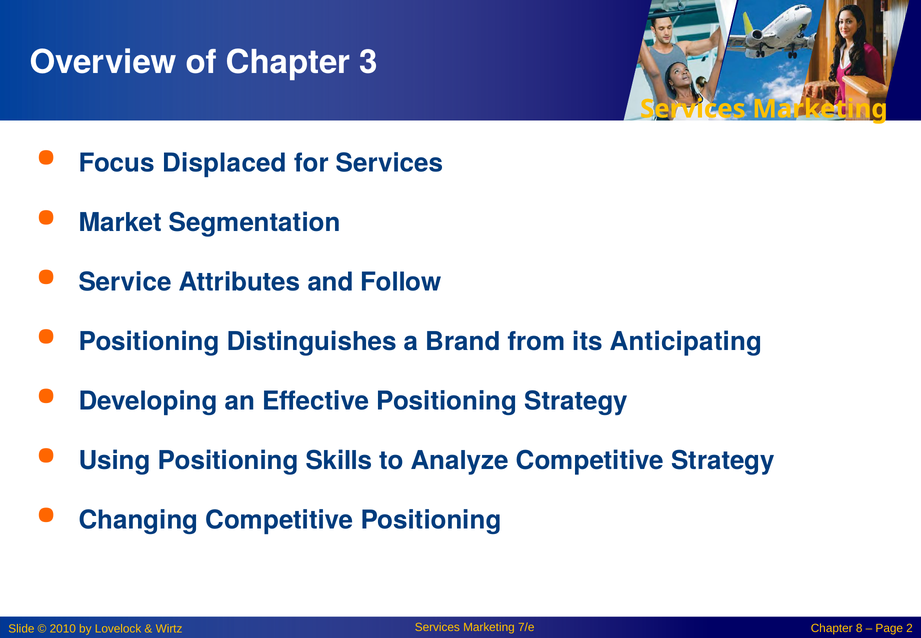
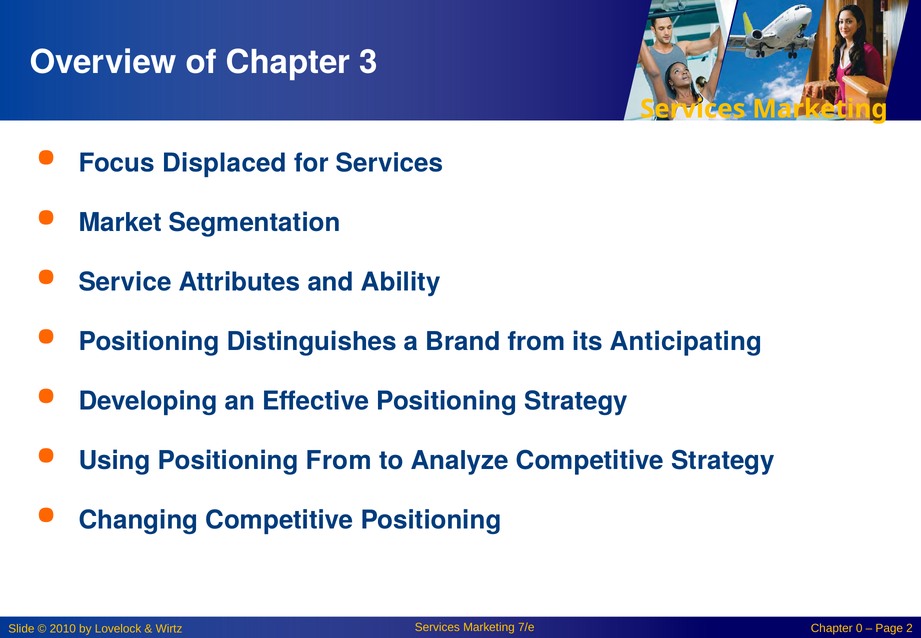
Follow: Follow -> Ability
Positioning Skills: Skills -> From
8: 8 -> 0
